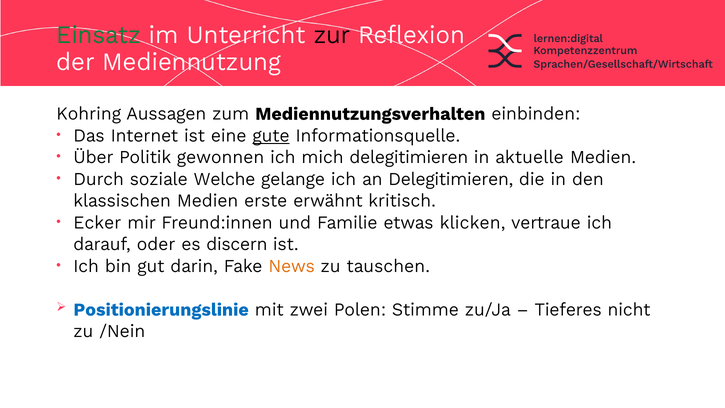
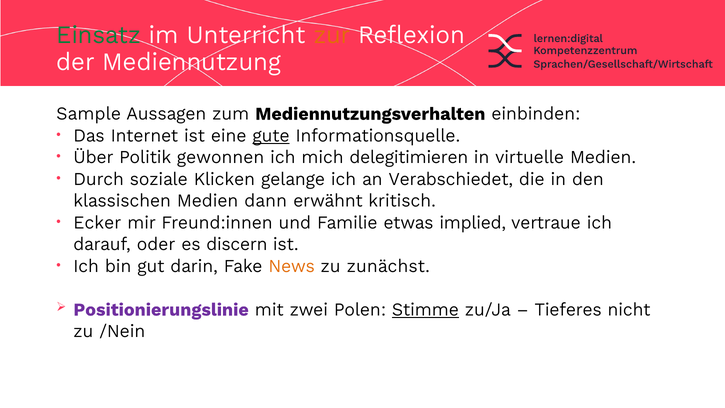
zur colour: black -> orange
Kohring: Kohring -> Sample
aktuelle: aktuelle -> virtuelle
Welche: Welche -> Klicken
an Delegitimieren: Delegitimieren -> Verabschiedet
erste: erste -> dann
klicken: klicken -> implied
tauschen: tauschen -> zunächst
Positionierungslinie colour: blue -> purple
Stimme underline: none -> present
